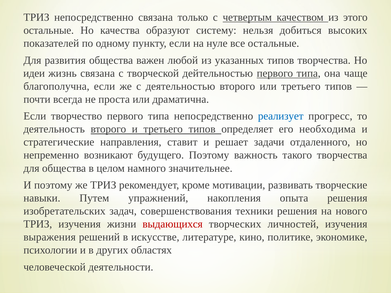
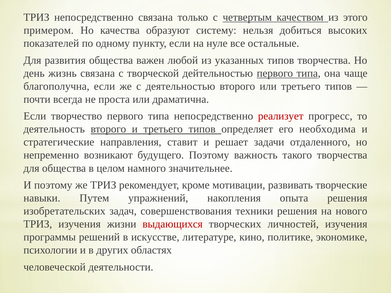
остальные at (49, 30): остальные -> примером
идеи: идеи -> день
реализует colour: blue -> red
выражения: выражения -> программы
